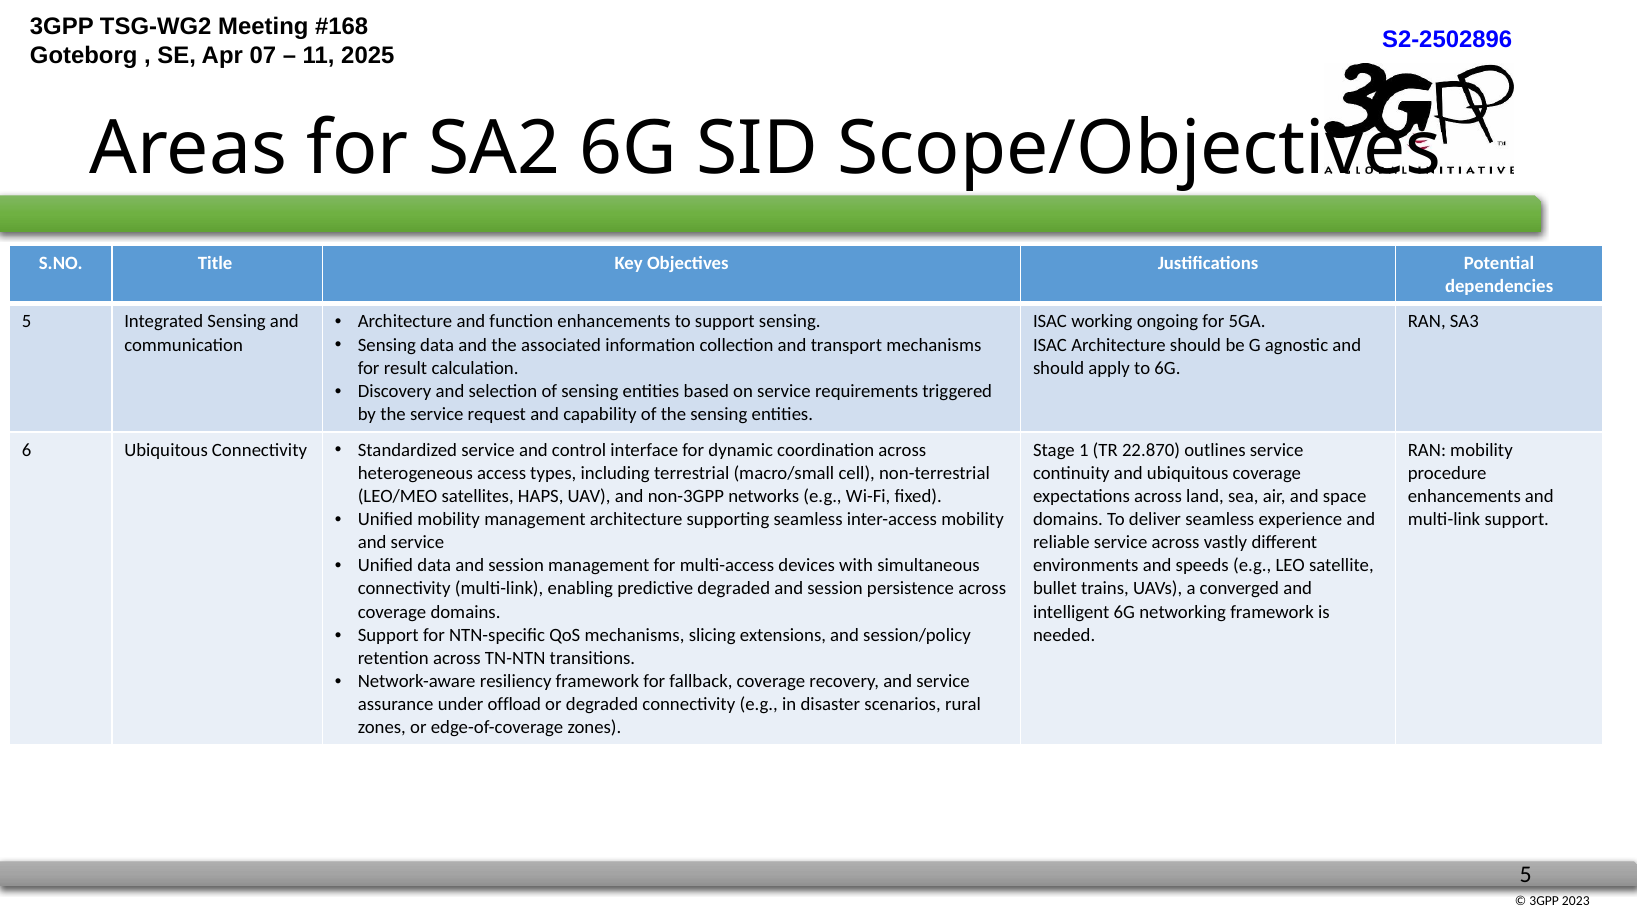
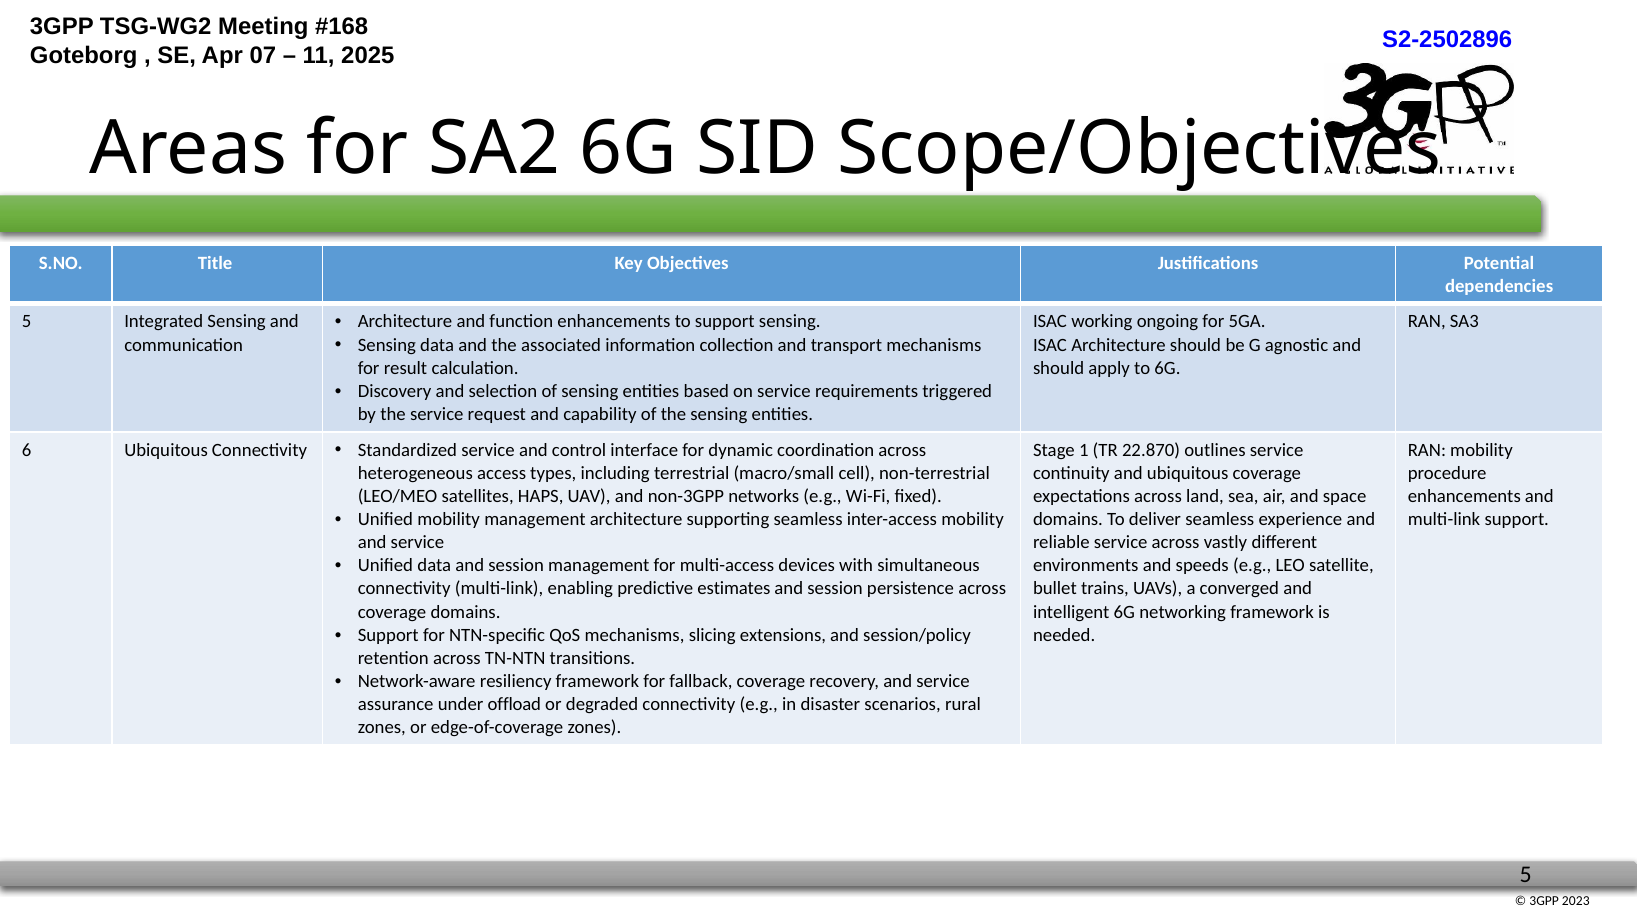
predictive degraded: degraded -> estimates
